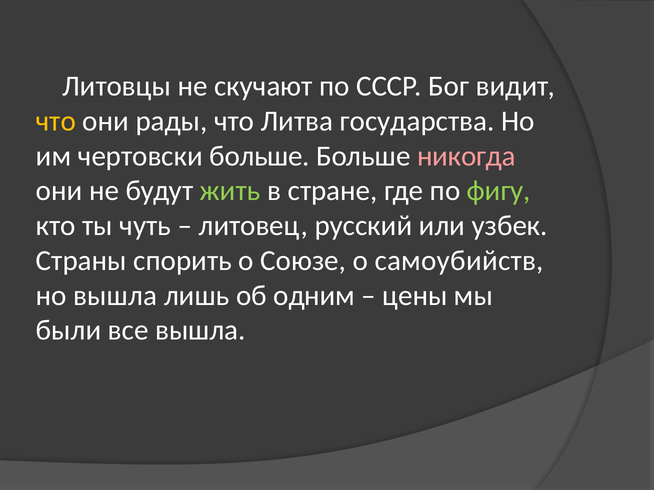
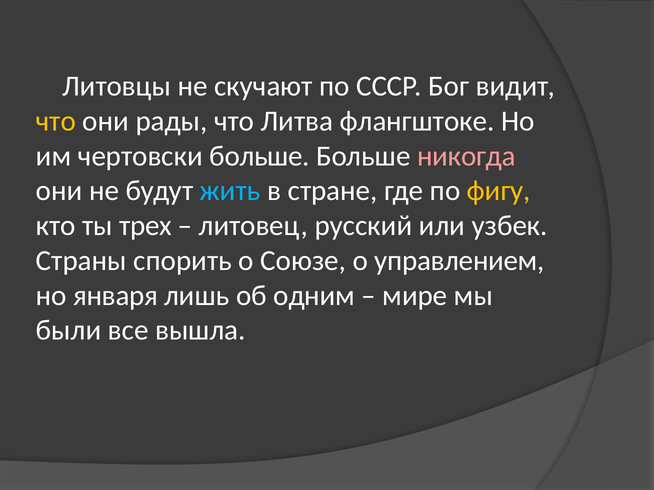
государства: государства -> флангштоке
жить colour: light green -> light blue
фигу colour: light green -> yellow
чуть: чуть -> трех
самоубийств: самоубийств -> управлением
но вышла: вышла -> января
цены: цены -> мире
